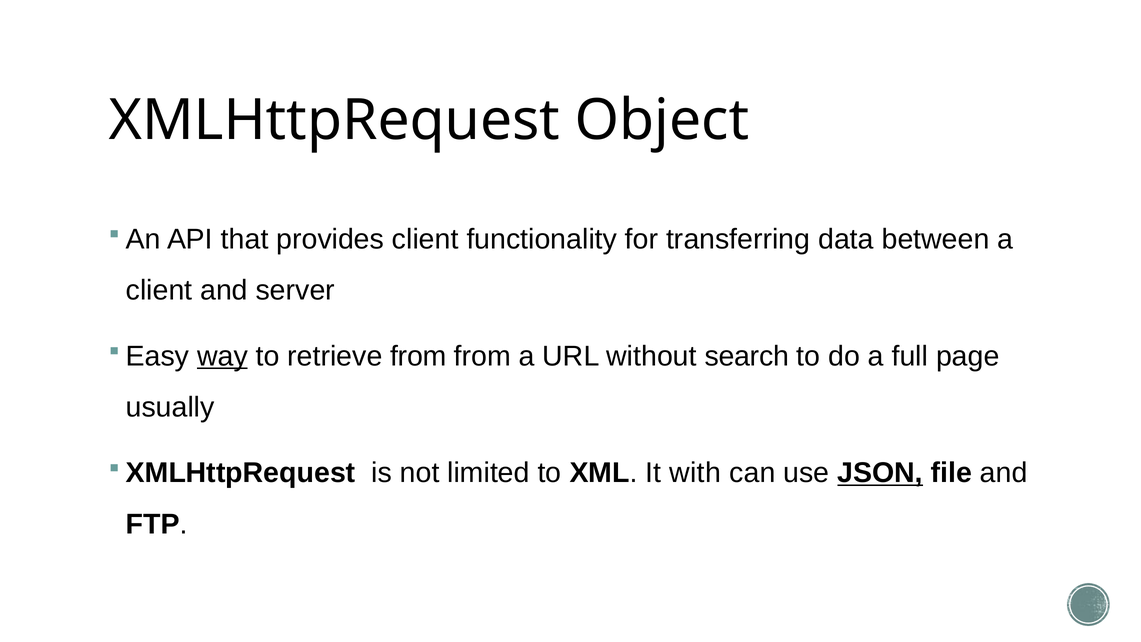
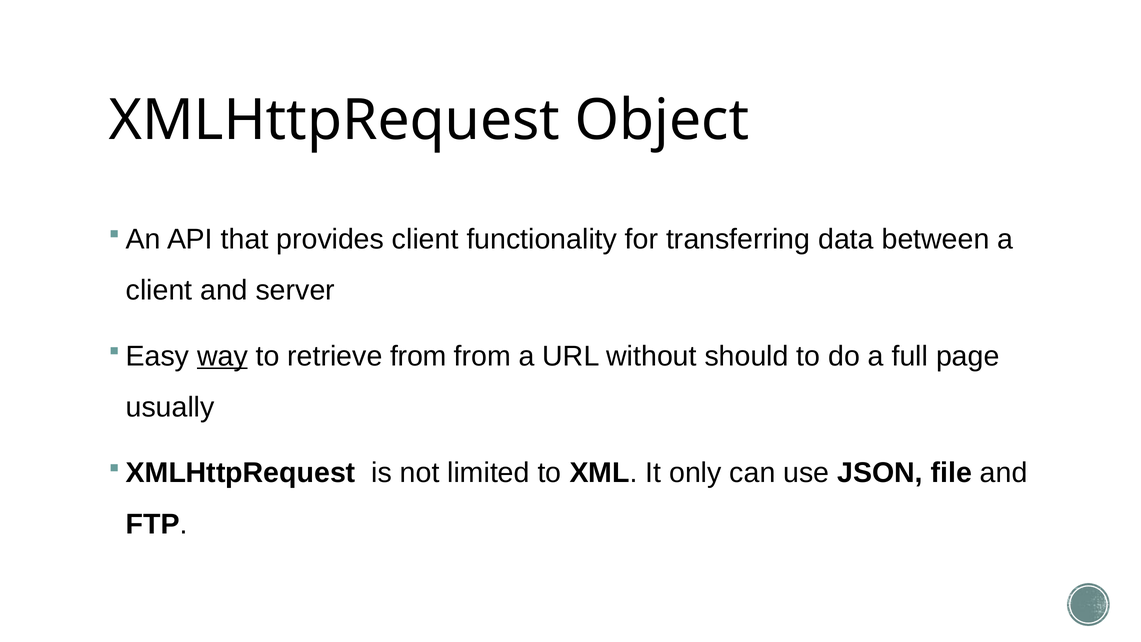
search: search -> should
with: with -> only
JSON underline: present -> none
